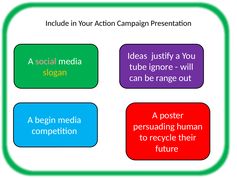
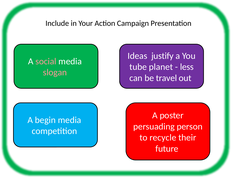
ignore: ignore -> planet
will: will -> less
slogan colour: yellow -> pink
range: range -> travel
human: human -> person
